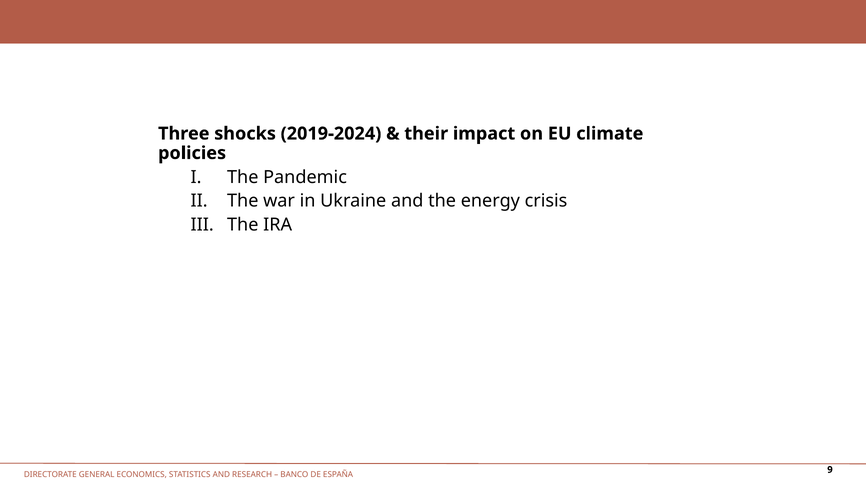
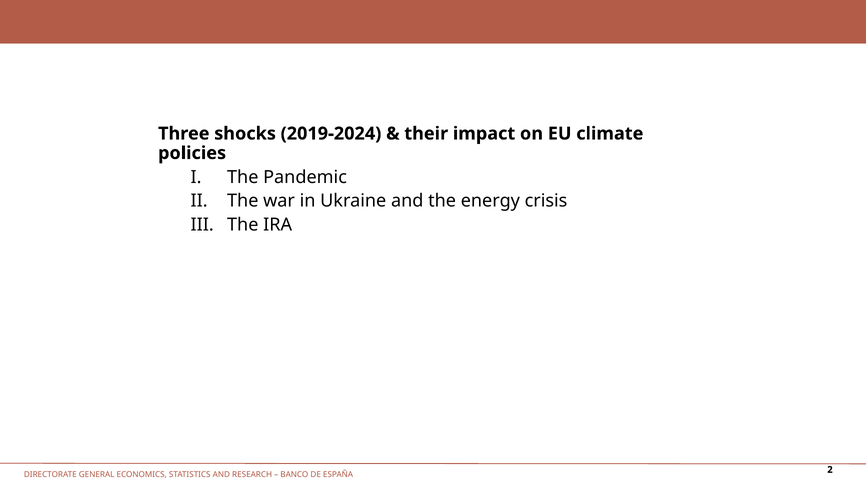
9: 9 -> 2
